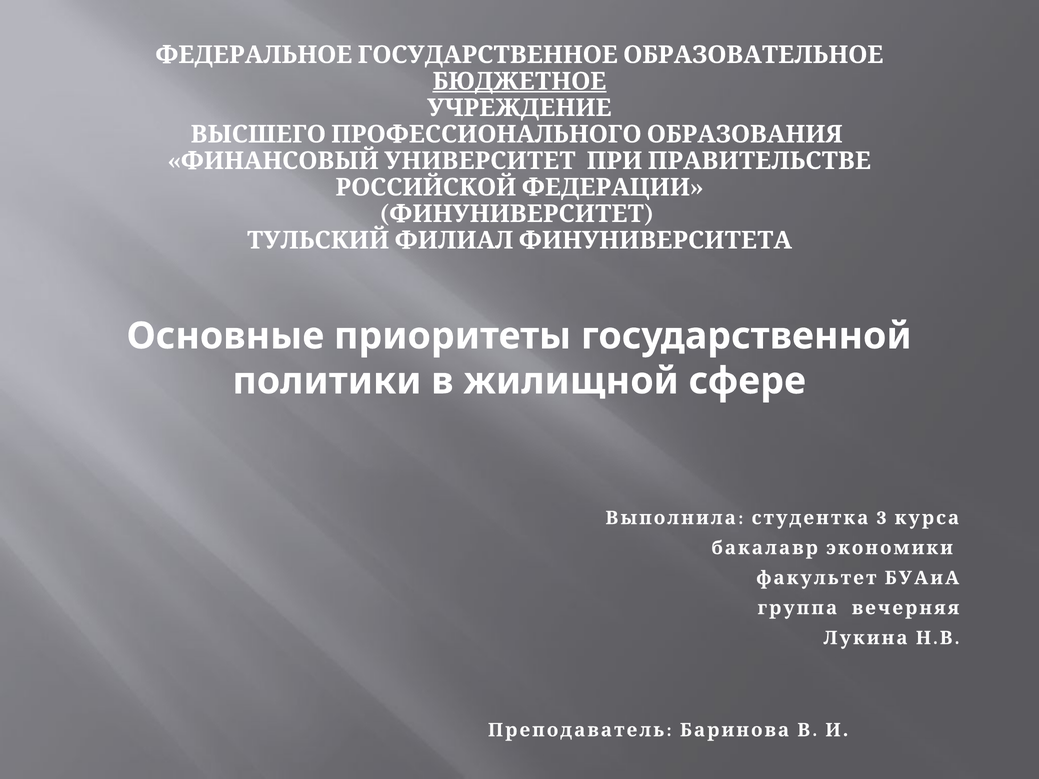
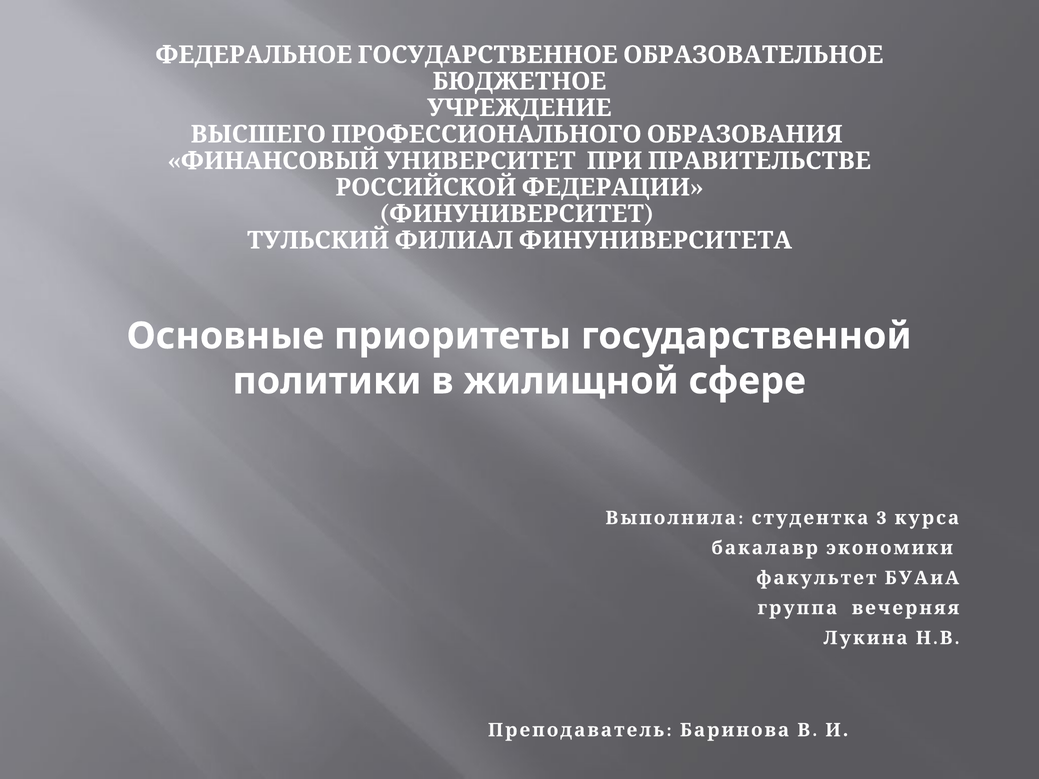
БЮДЖЕТНОЕ underline: present -> none
